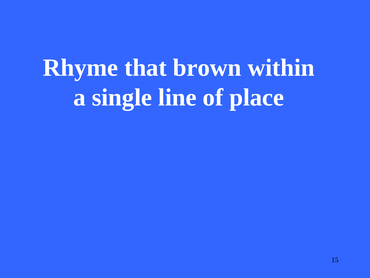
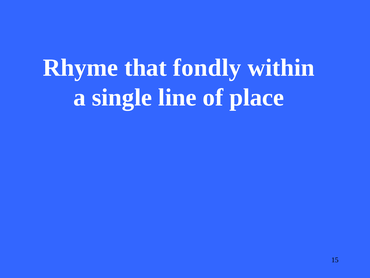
brown: brown -> fondly
